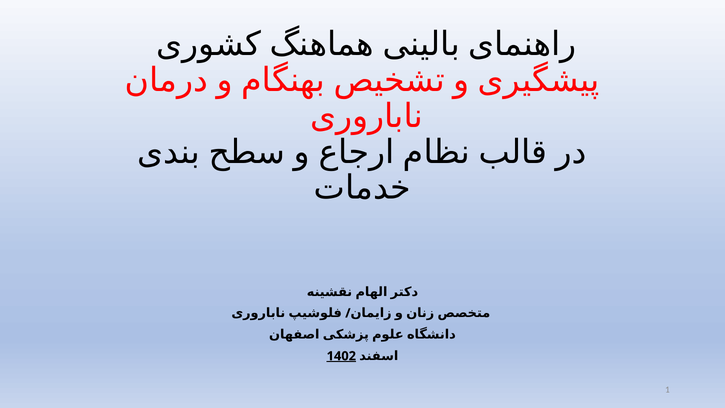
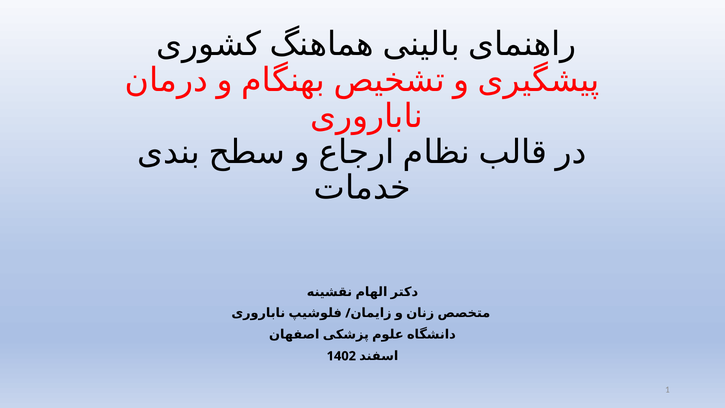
1402 underline: present -> none
